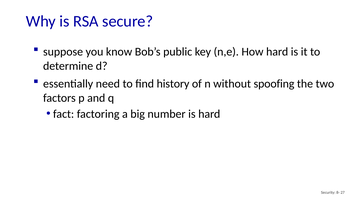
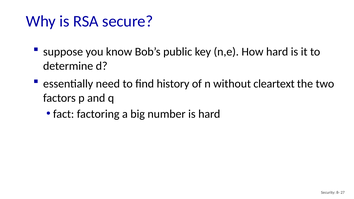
spoofing: spoofing -> cleartext
